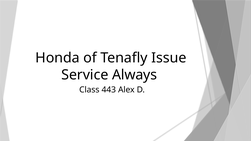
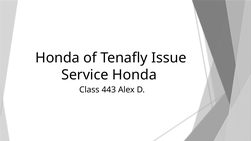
Service Always: Always -> Honda
